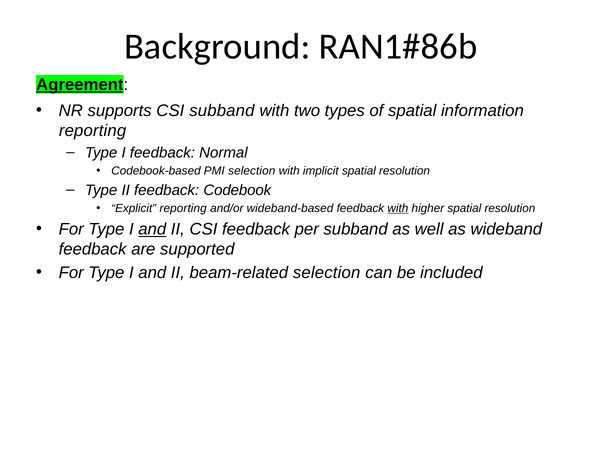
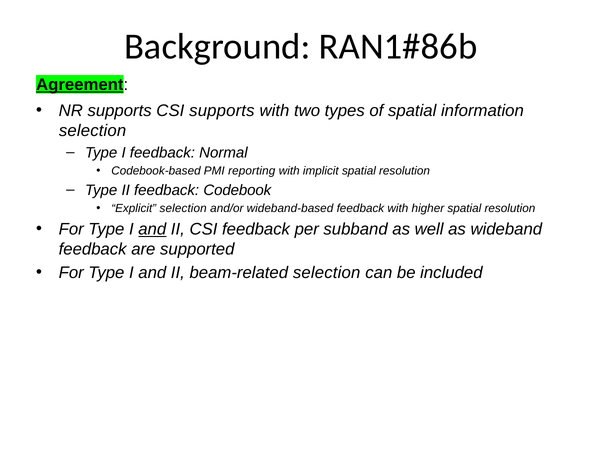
CSI subband: subband -> supports
reporting at (93, 130): reporting -> selection
PMI selection: selection -> reporting
Explicit reporting: reporting -> selection
with at (398, 208) underline: present -> none
